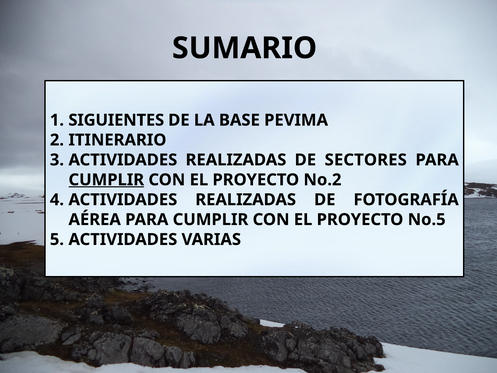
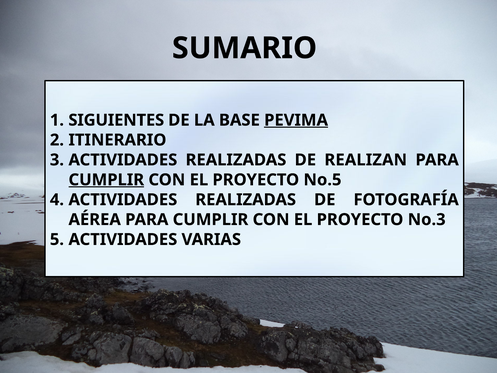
PEVIMA underline: none -> present
SECTORES: SECTORES -> REALIZAN
No.2: No.2 -> No.5
No.5: No.5 -> No.3
